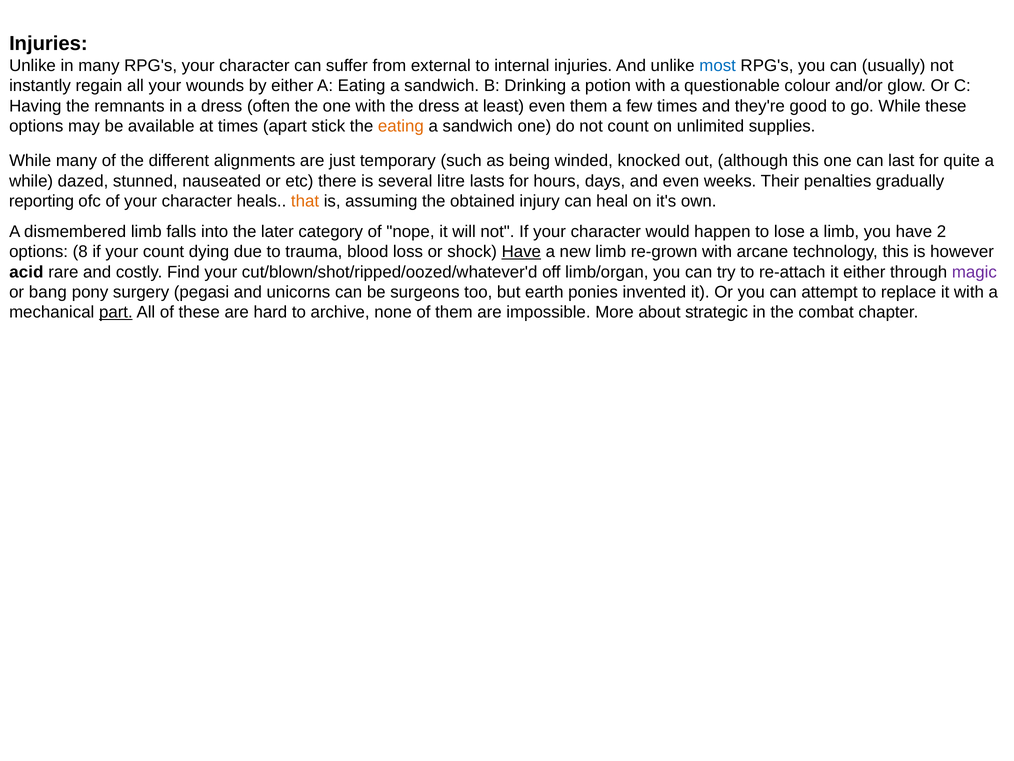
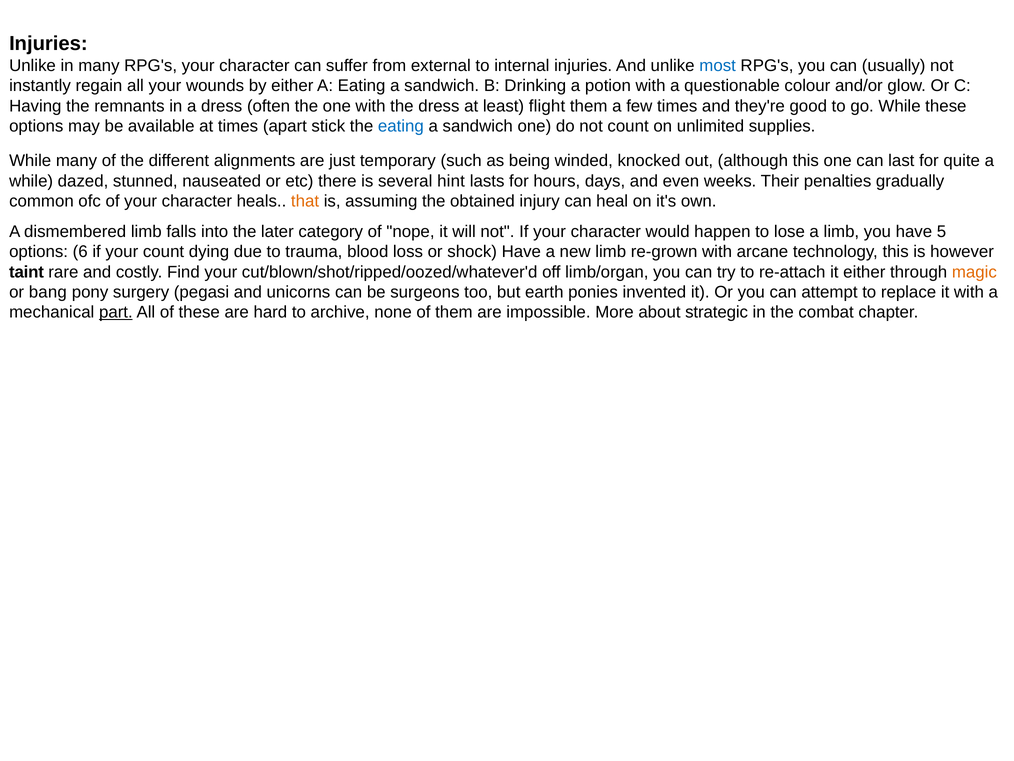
least even: even -> flight
eating at (401, 126) colour: orange -> blue
litre: litre -> hint
reporting: reporting -> common
2: 2 -> 5
8: 8 -> 6
Have at (521, 252) underline: present -> none
acid: acid -> taint
magic colour: purple -> orange
